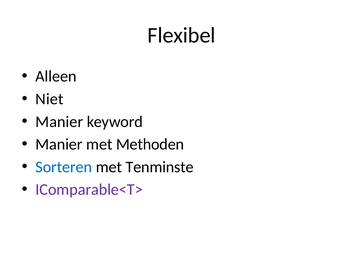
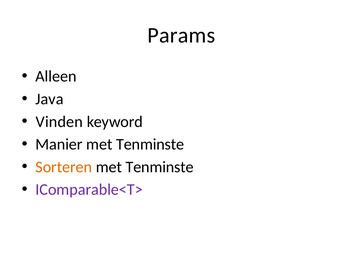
Flexibel: Flexibel -> Params
Niet: Niet -> Java
Manier at (59, 121): Manier -> Vinden
Methoden at (150, 144): Methoden -> Tenminste
Sorteren colour: blue -> orange
